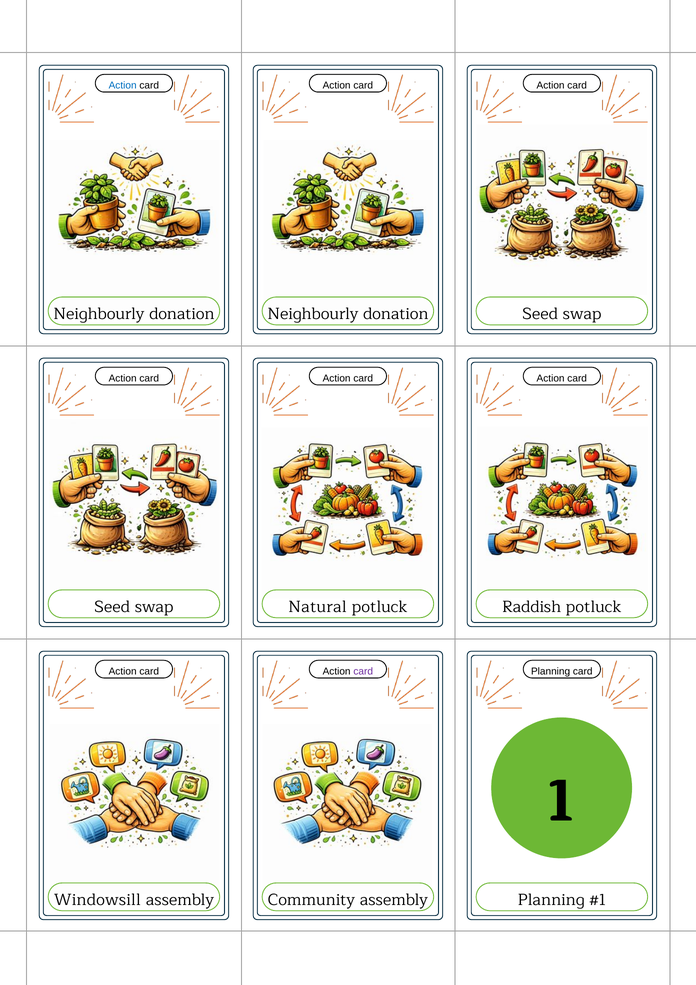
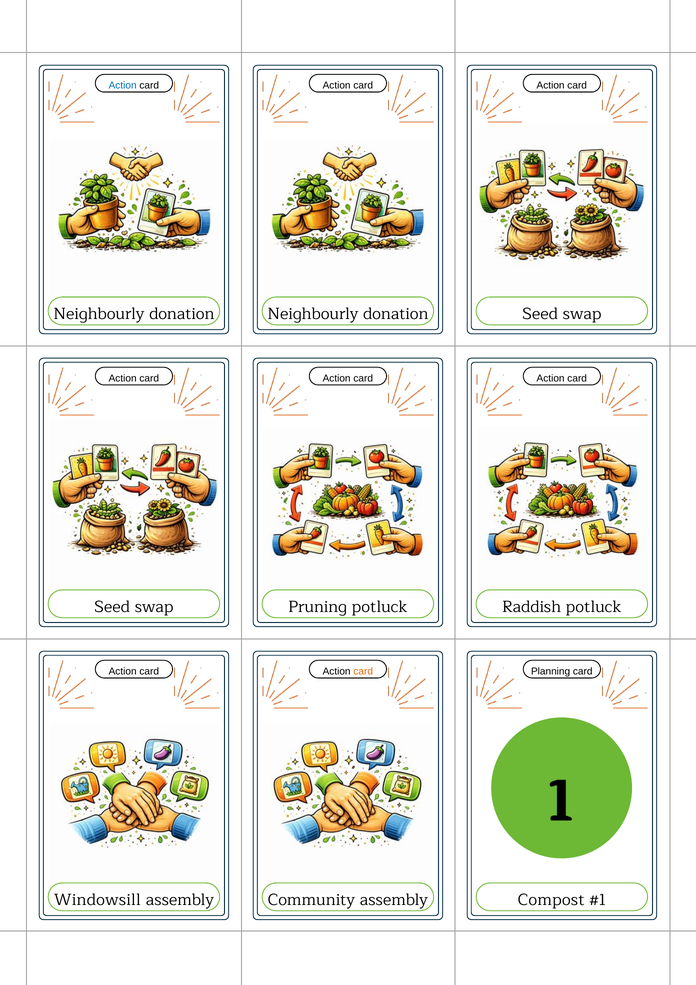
Natural: Natural -> Pruning
card at (363, 671) colour: purple -> orange
assembly Planning: Planning -> Compost
